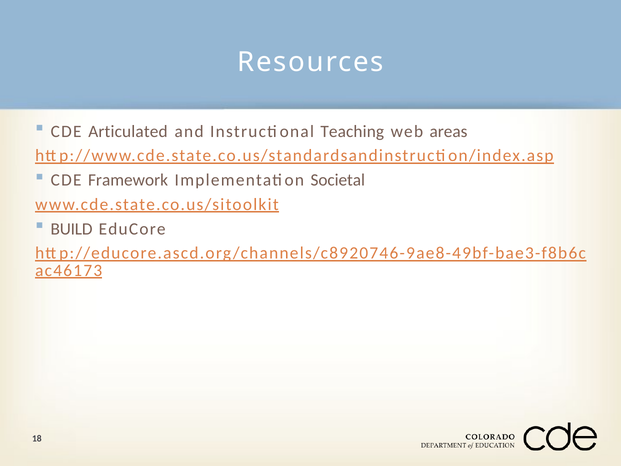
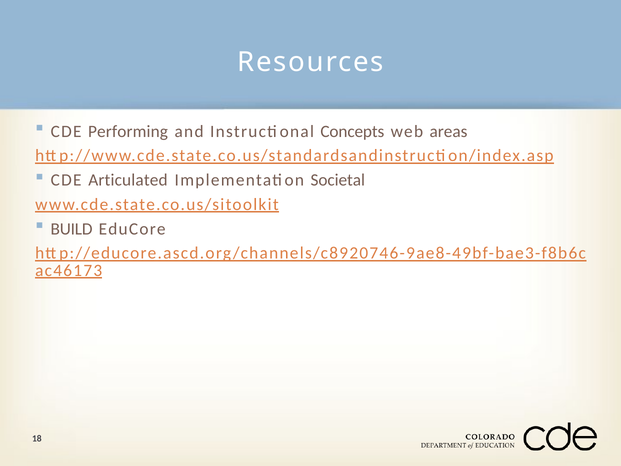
Articulated: Articulated -> Performing
Teaching: Teaching -> Concepts
Framework: Framework -> Articulated
